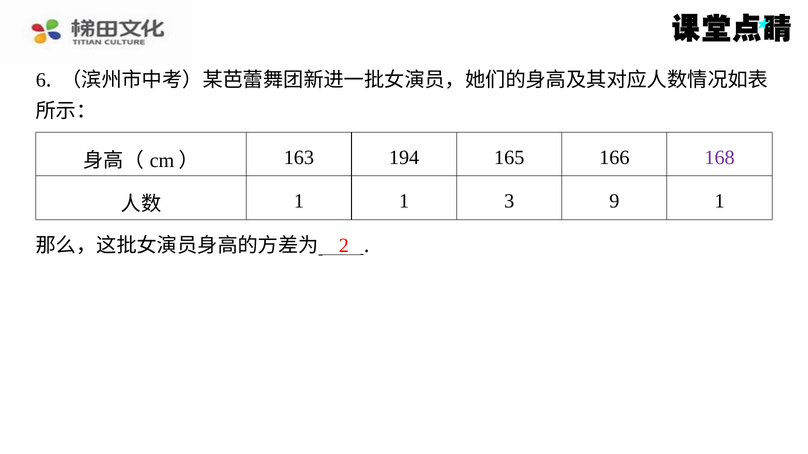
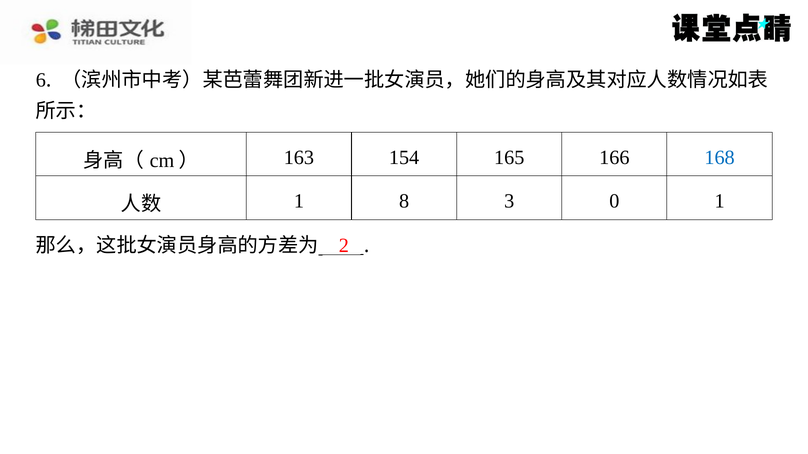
194: 194 -> 154
168 colour: purple -> blue
1 1: 1 -> 8
9: 9 -> 0
